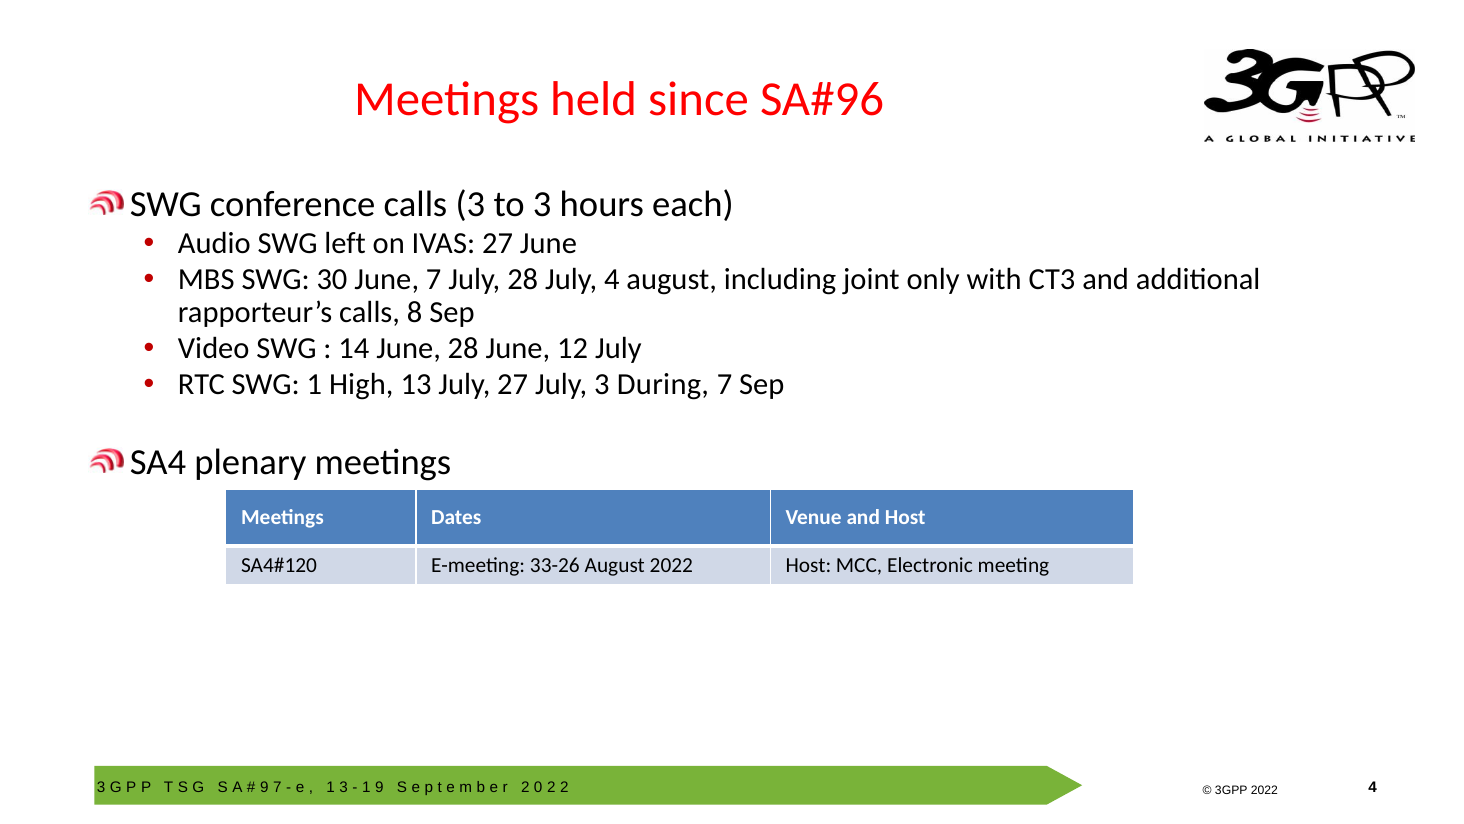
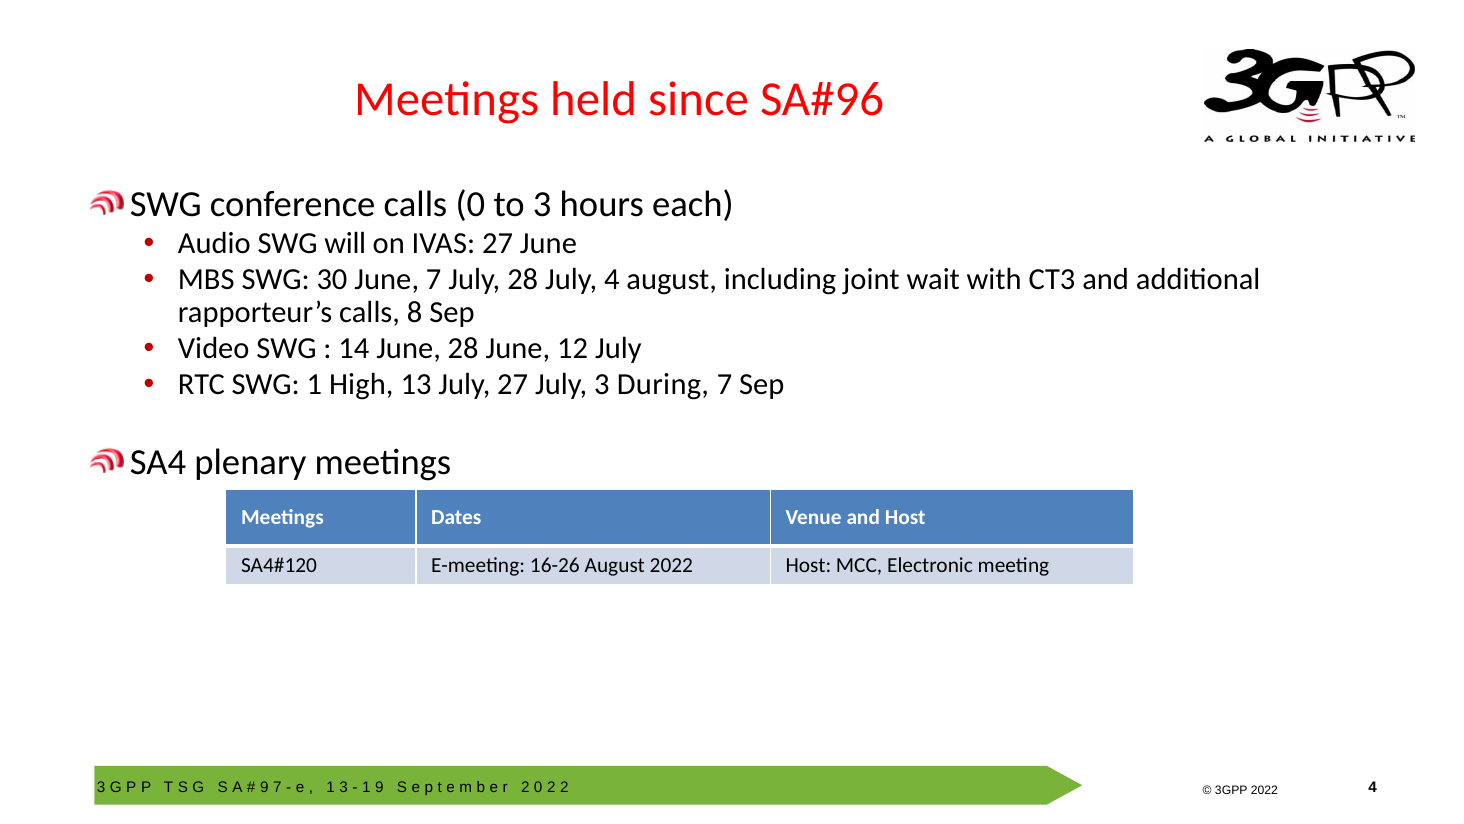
calls 3: 3 -> 0
left: left -> will
only: only -> wait
33-26: 33-26 -> 16-26
